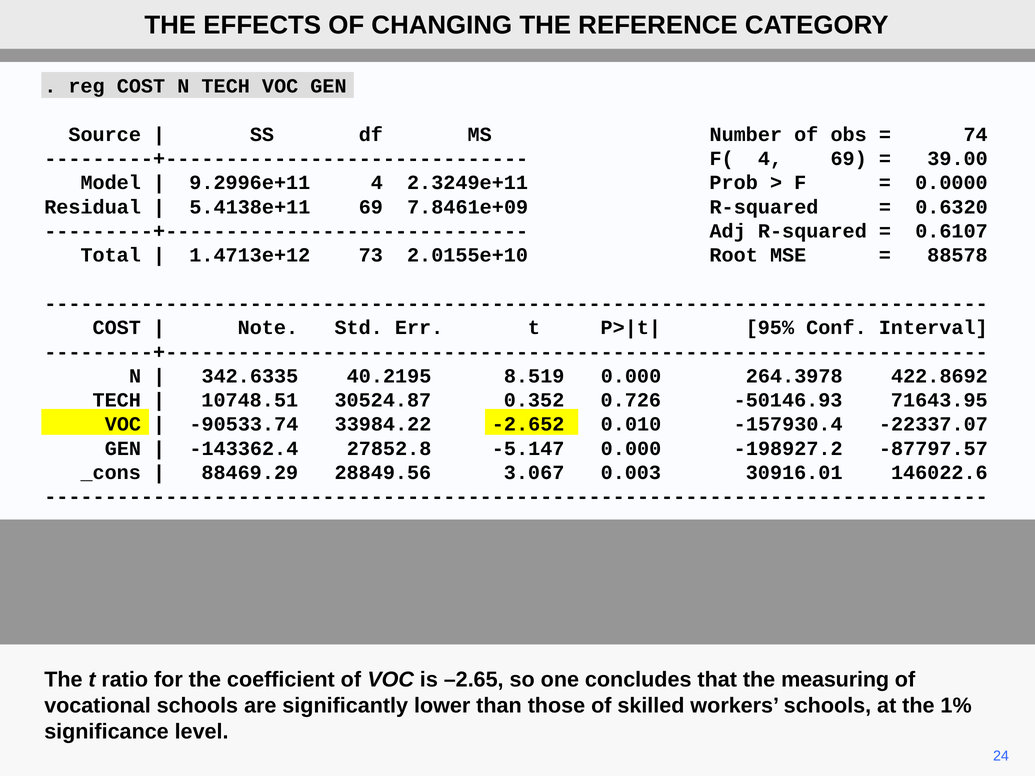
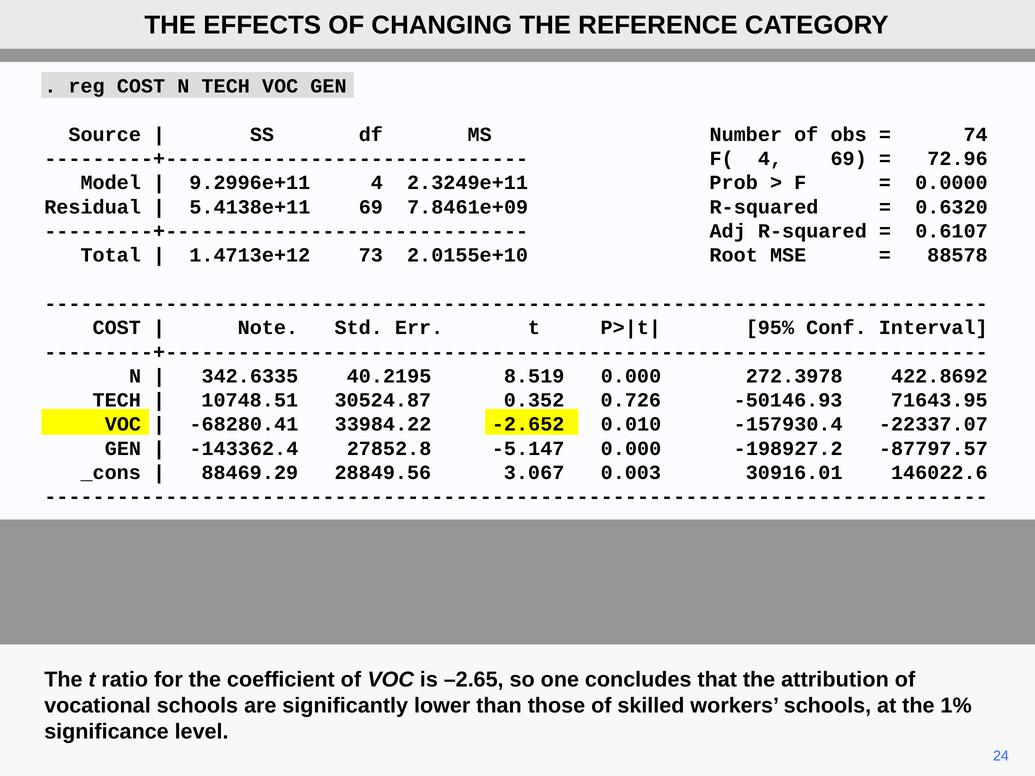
39.00: 39.00 -> 72.96
264.3978: 264.3978 -> 272.3978
-90533.74: -90533.74 -> -68280.41
measuring: measuring -> attribution
